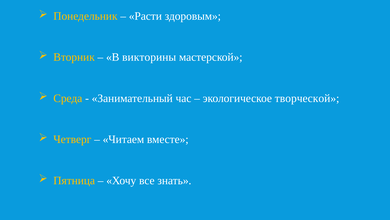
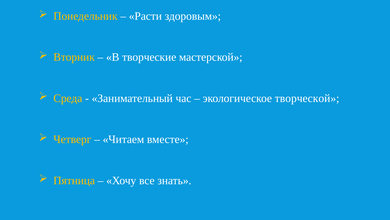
викторины: викторины -> творческие
